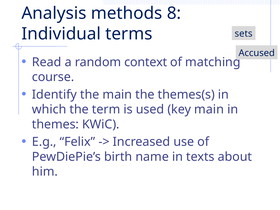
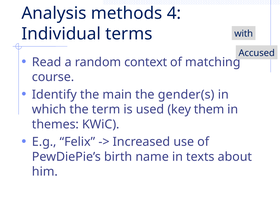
8: 8 -> 4
sets: sets -> with
themes(s: themes(s -> gender(s
key main: main -> them
